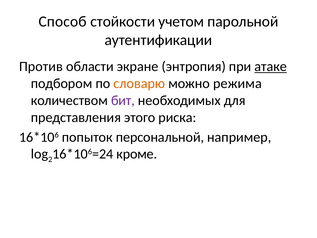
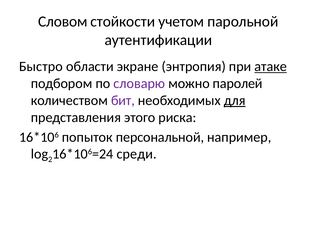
Способ: Способ -> Словом
Против: Против -> Быстро
словарю colour: orange -> purple
режима: режима -> паролей
для underline: none -> present
кроме: кроме -> среди
